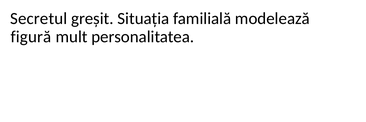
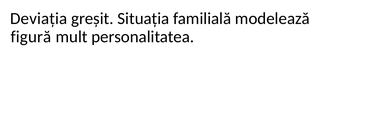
Secretul: Secretul -> Deviația
